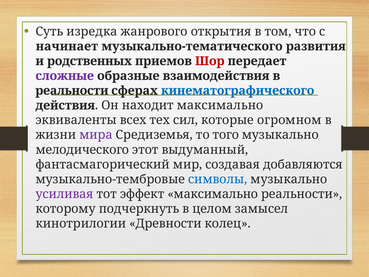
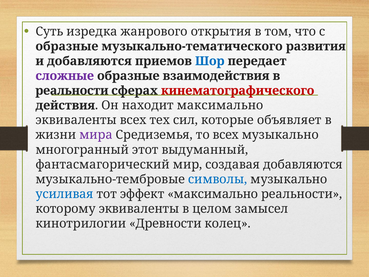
начинает at (67, 46): начинает -> образные
и родственных: родственных -> добавляются
Шор colour: red -> blue
кинематографического colour: blue -> red
огромном: огромном -> объявляет
то того: того -> всех
мелодического: мелодического -> многогранный
усиливая colour: purple -> blue
которому подчеркнуть: подчеркнуть -> эквиваленты
